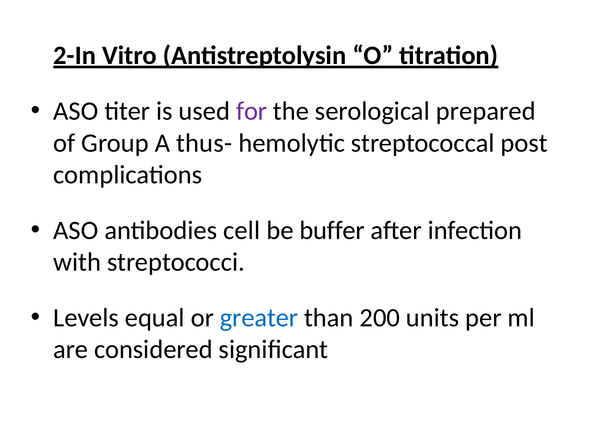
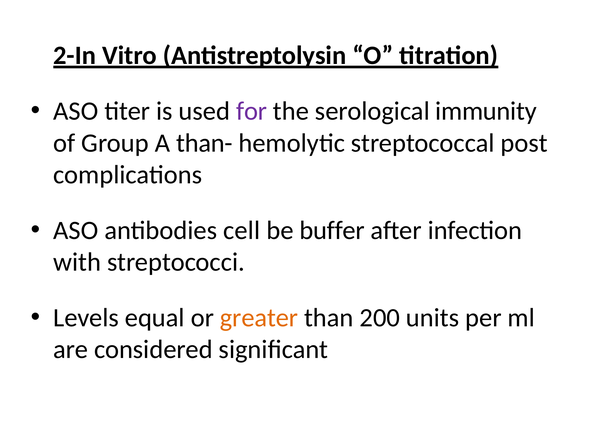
prepared: prepared -> immunity
thus-: thus- -> than-
greater colour: blue -> orange
